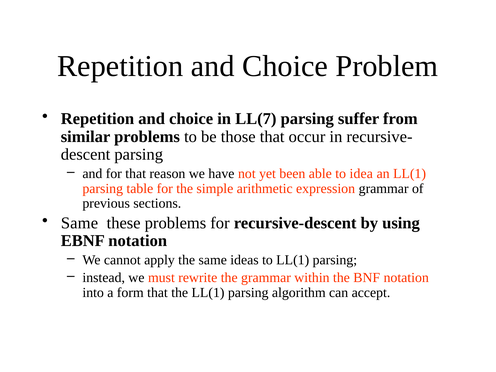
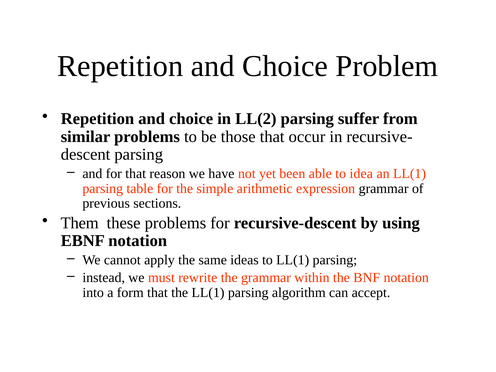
LL(7: LL(7 -> LL(2
Same at (79, 223): Same -> Them
